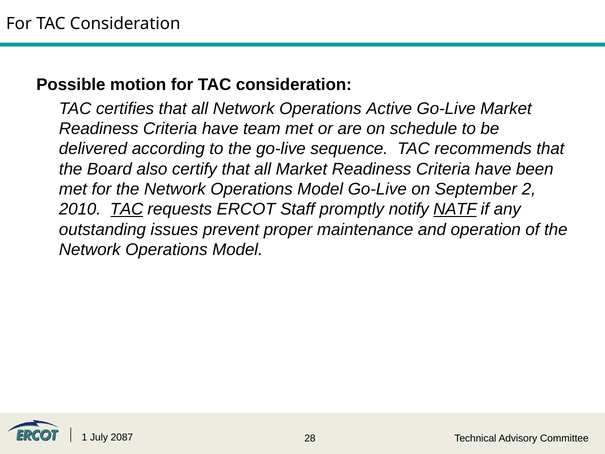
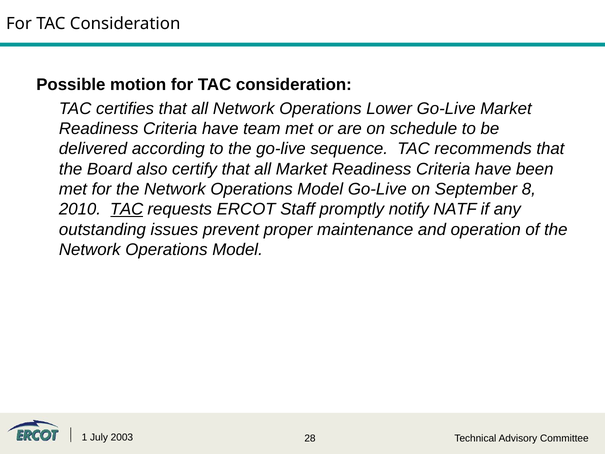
Active: Active -> Lower
2: 2 -> 8
NATF underline: present -> none
2087: 2087 -> 2003
